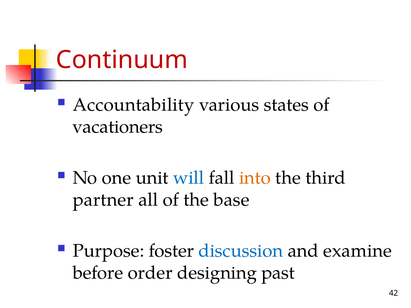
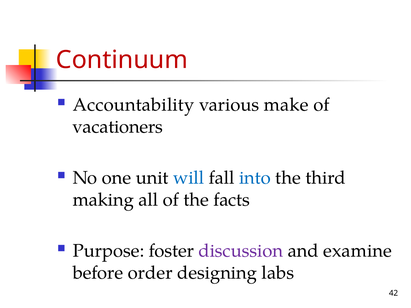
states: states -> make
into colour: orange -> blue
partner: partner -> making
base: base -> facts
discussion colour: blue -> purple
past: past -> labs
